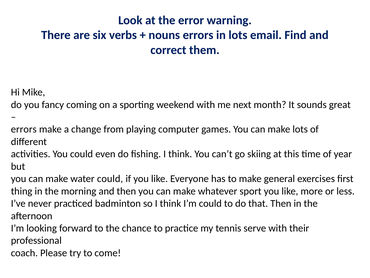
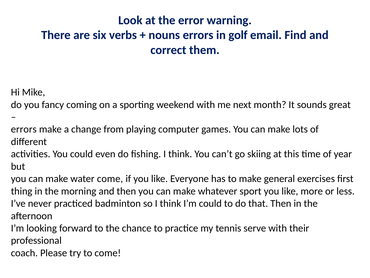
in lots: lots -> golf
water could: could -> come
